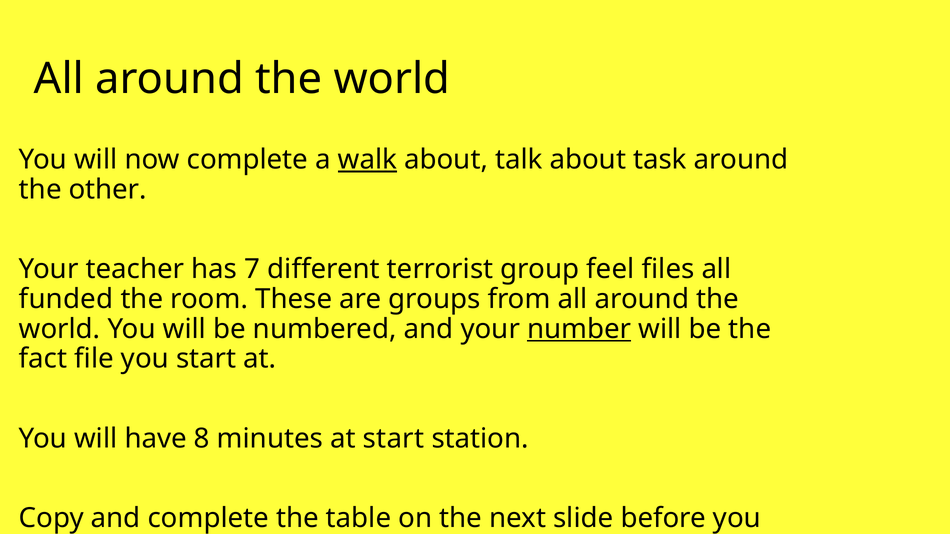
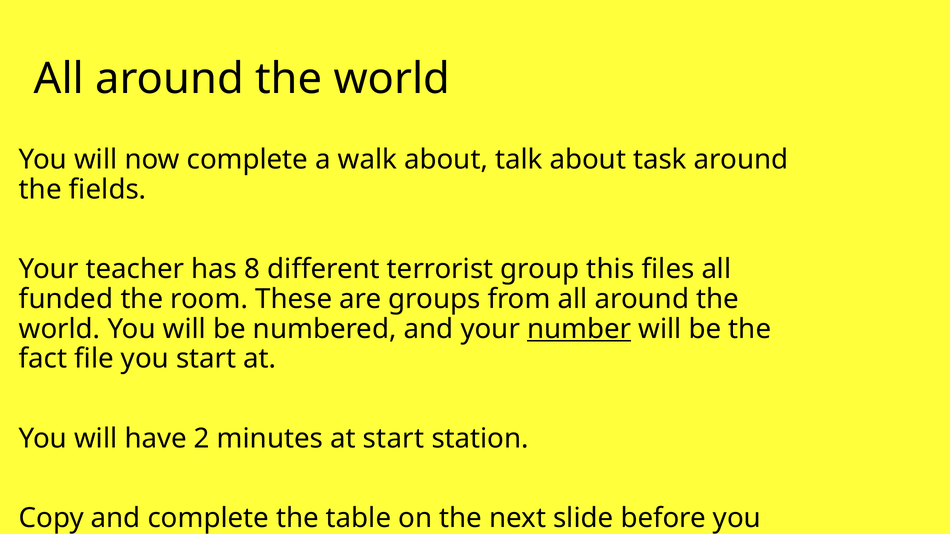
walk underline: present -> none
other: other -> fields
7: 7 -> 8
feel: feel -> this
8: 8 -> 2
